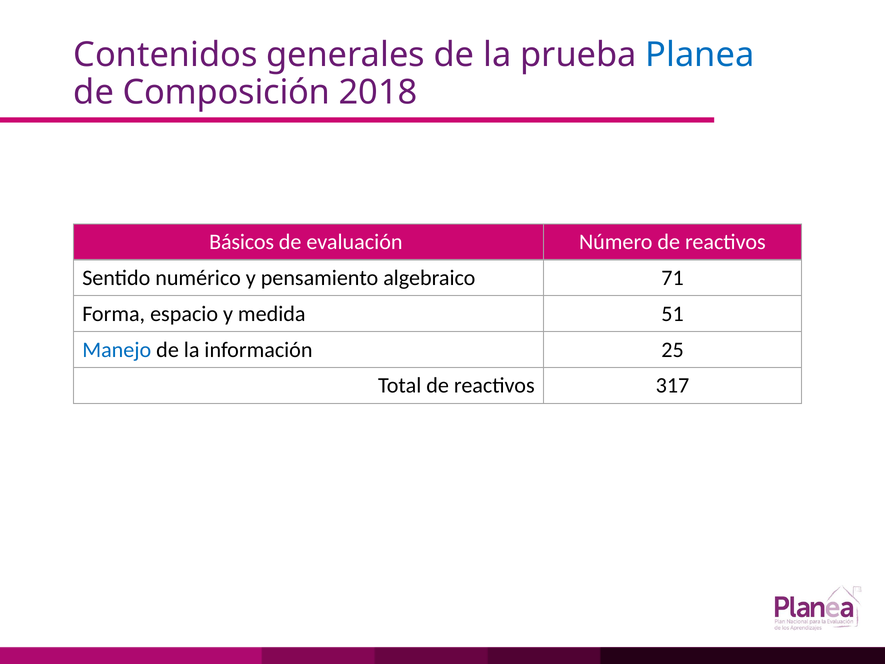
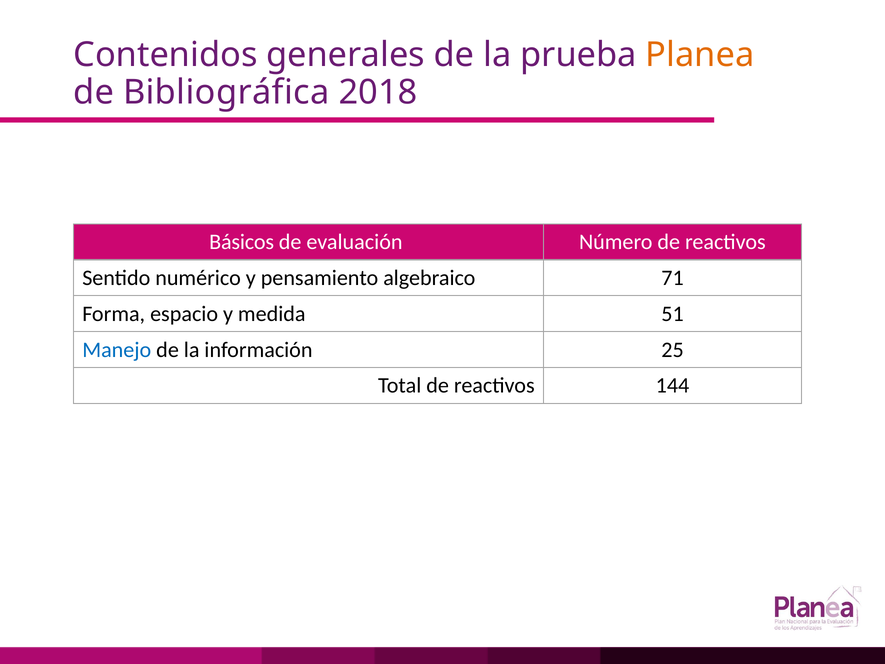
Planea colour: blue -> orange
Composición: Composición -> Bibliográfica
317: 317 -> 144
